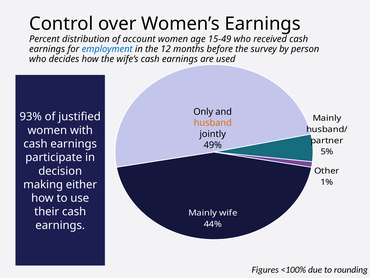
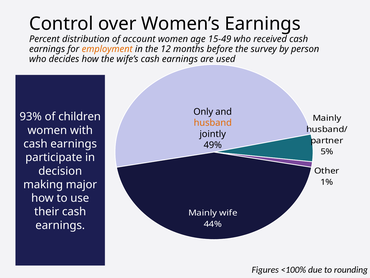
employment colour: blue -> orange
justified: justified -> children
either: either -> major
